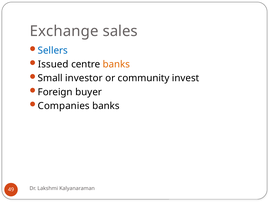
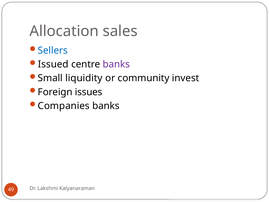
Exchange: Exchange -> Allocation
banks at (116, 64) colour: orange -> purple
investor: investor -> liquidity
buyer: buyer -> issues
